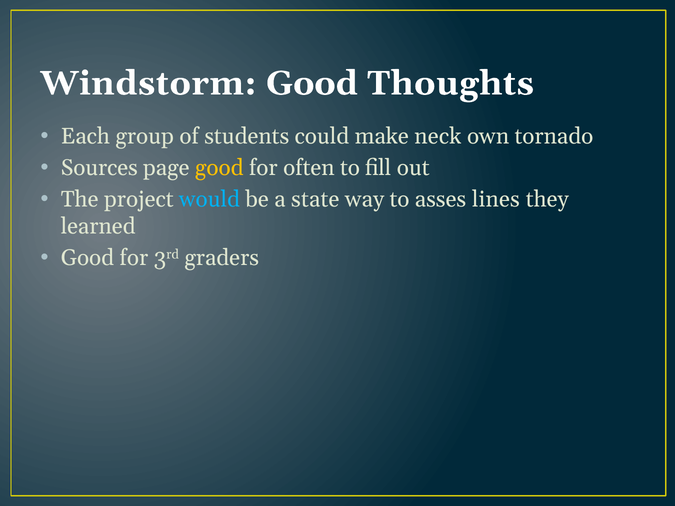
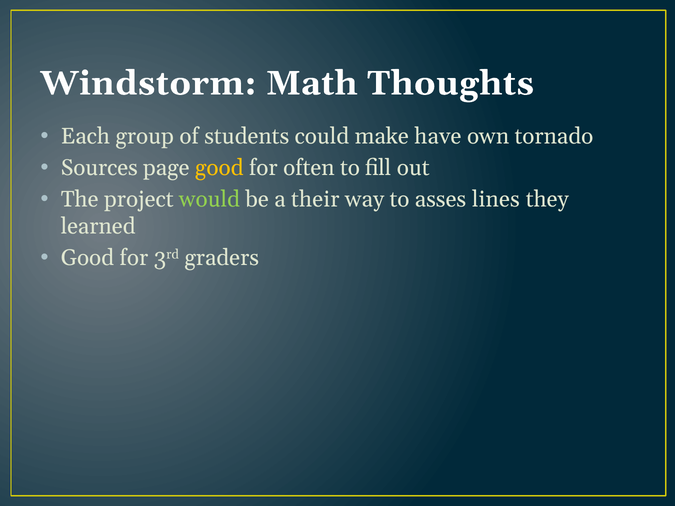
Windstorm Good: Good -> Math
neck: neck -> have
would colour: light blue -> light green
state: state -> their
